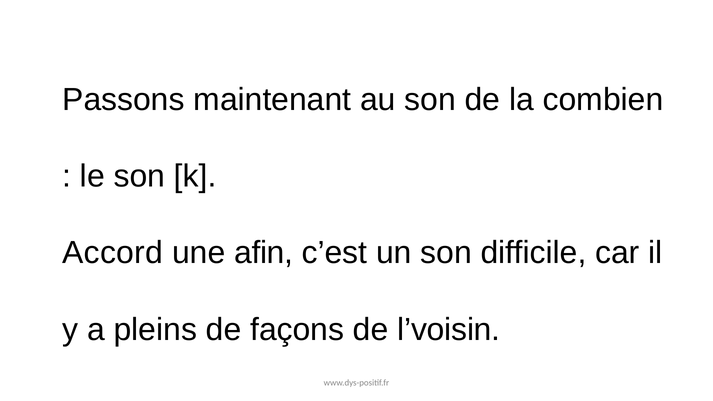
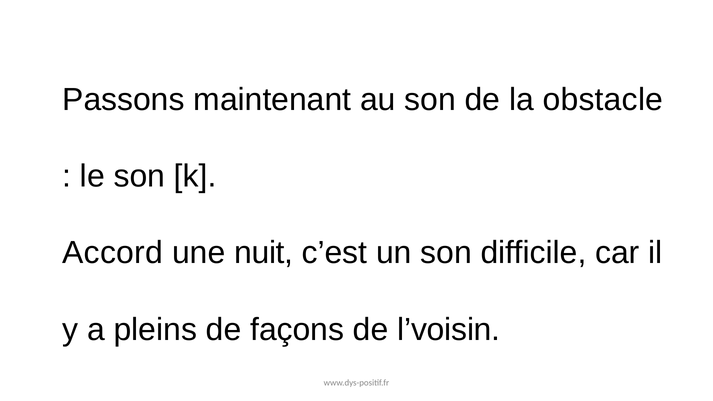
combien: combien -> obstacle
afin: afin -> nuit
